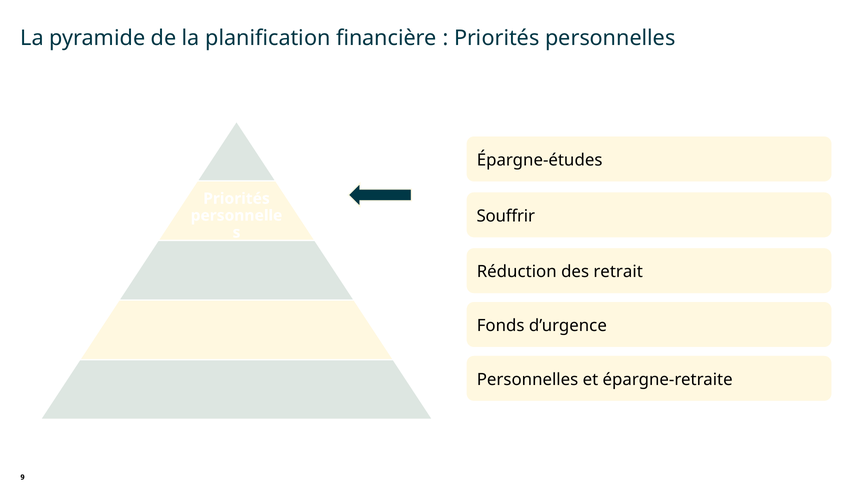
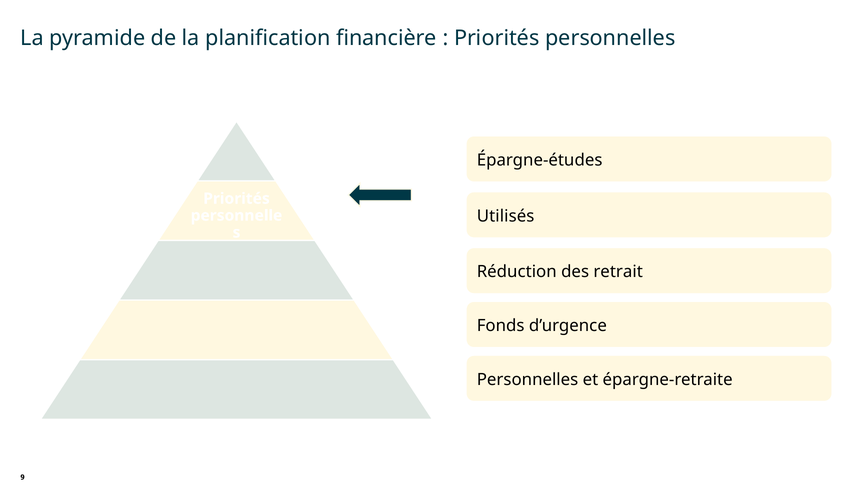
Souffrir: Souffrir -> Utilisés
